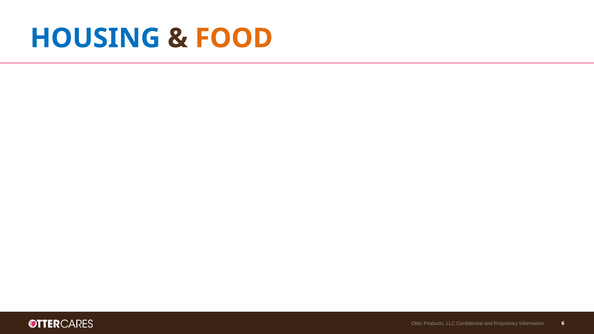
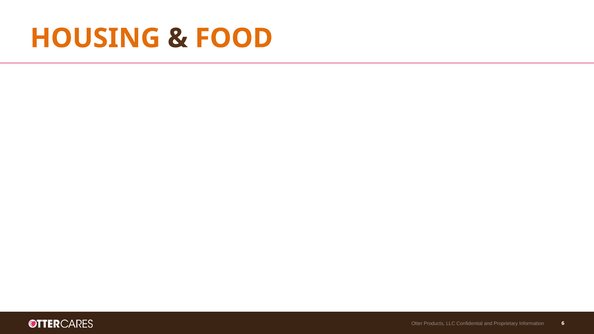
HOUSING colour: blue -> orange
